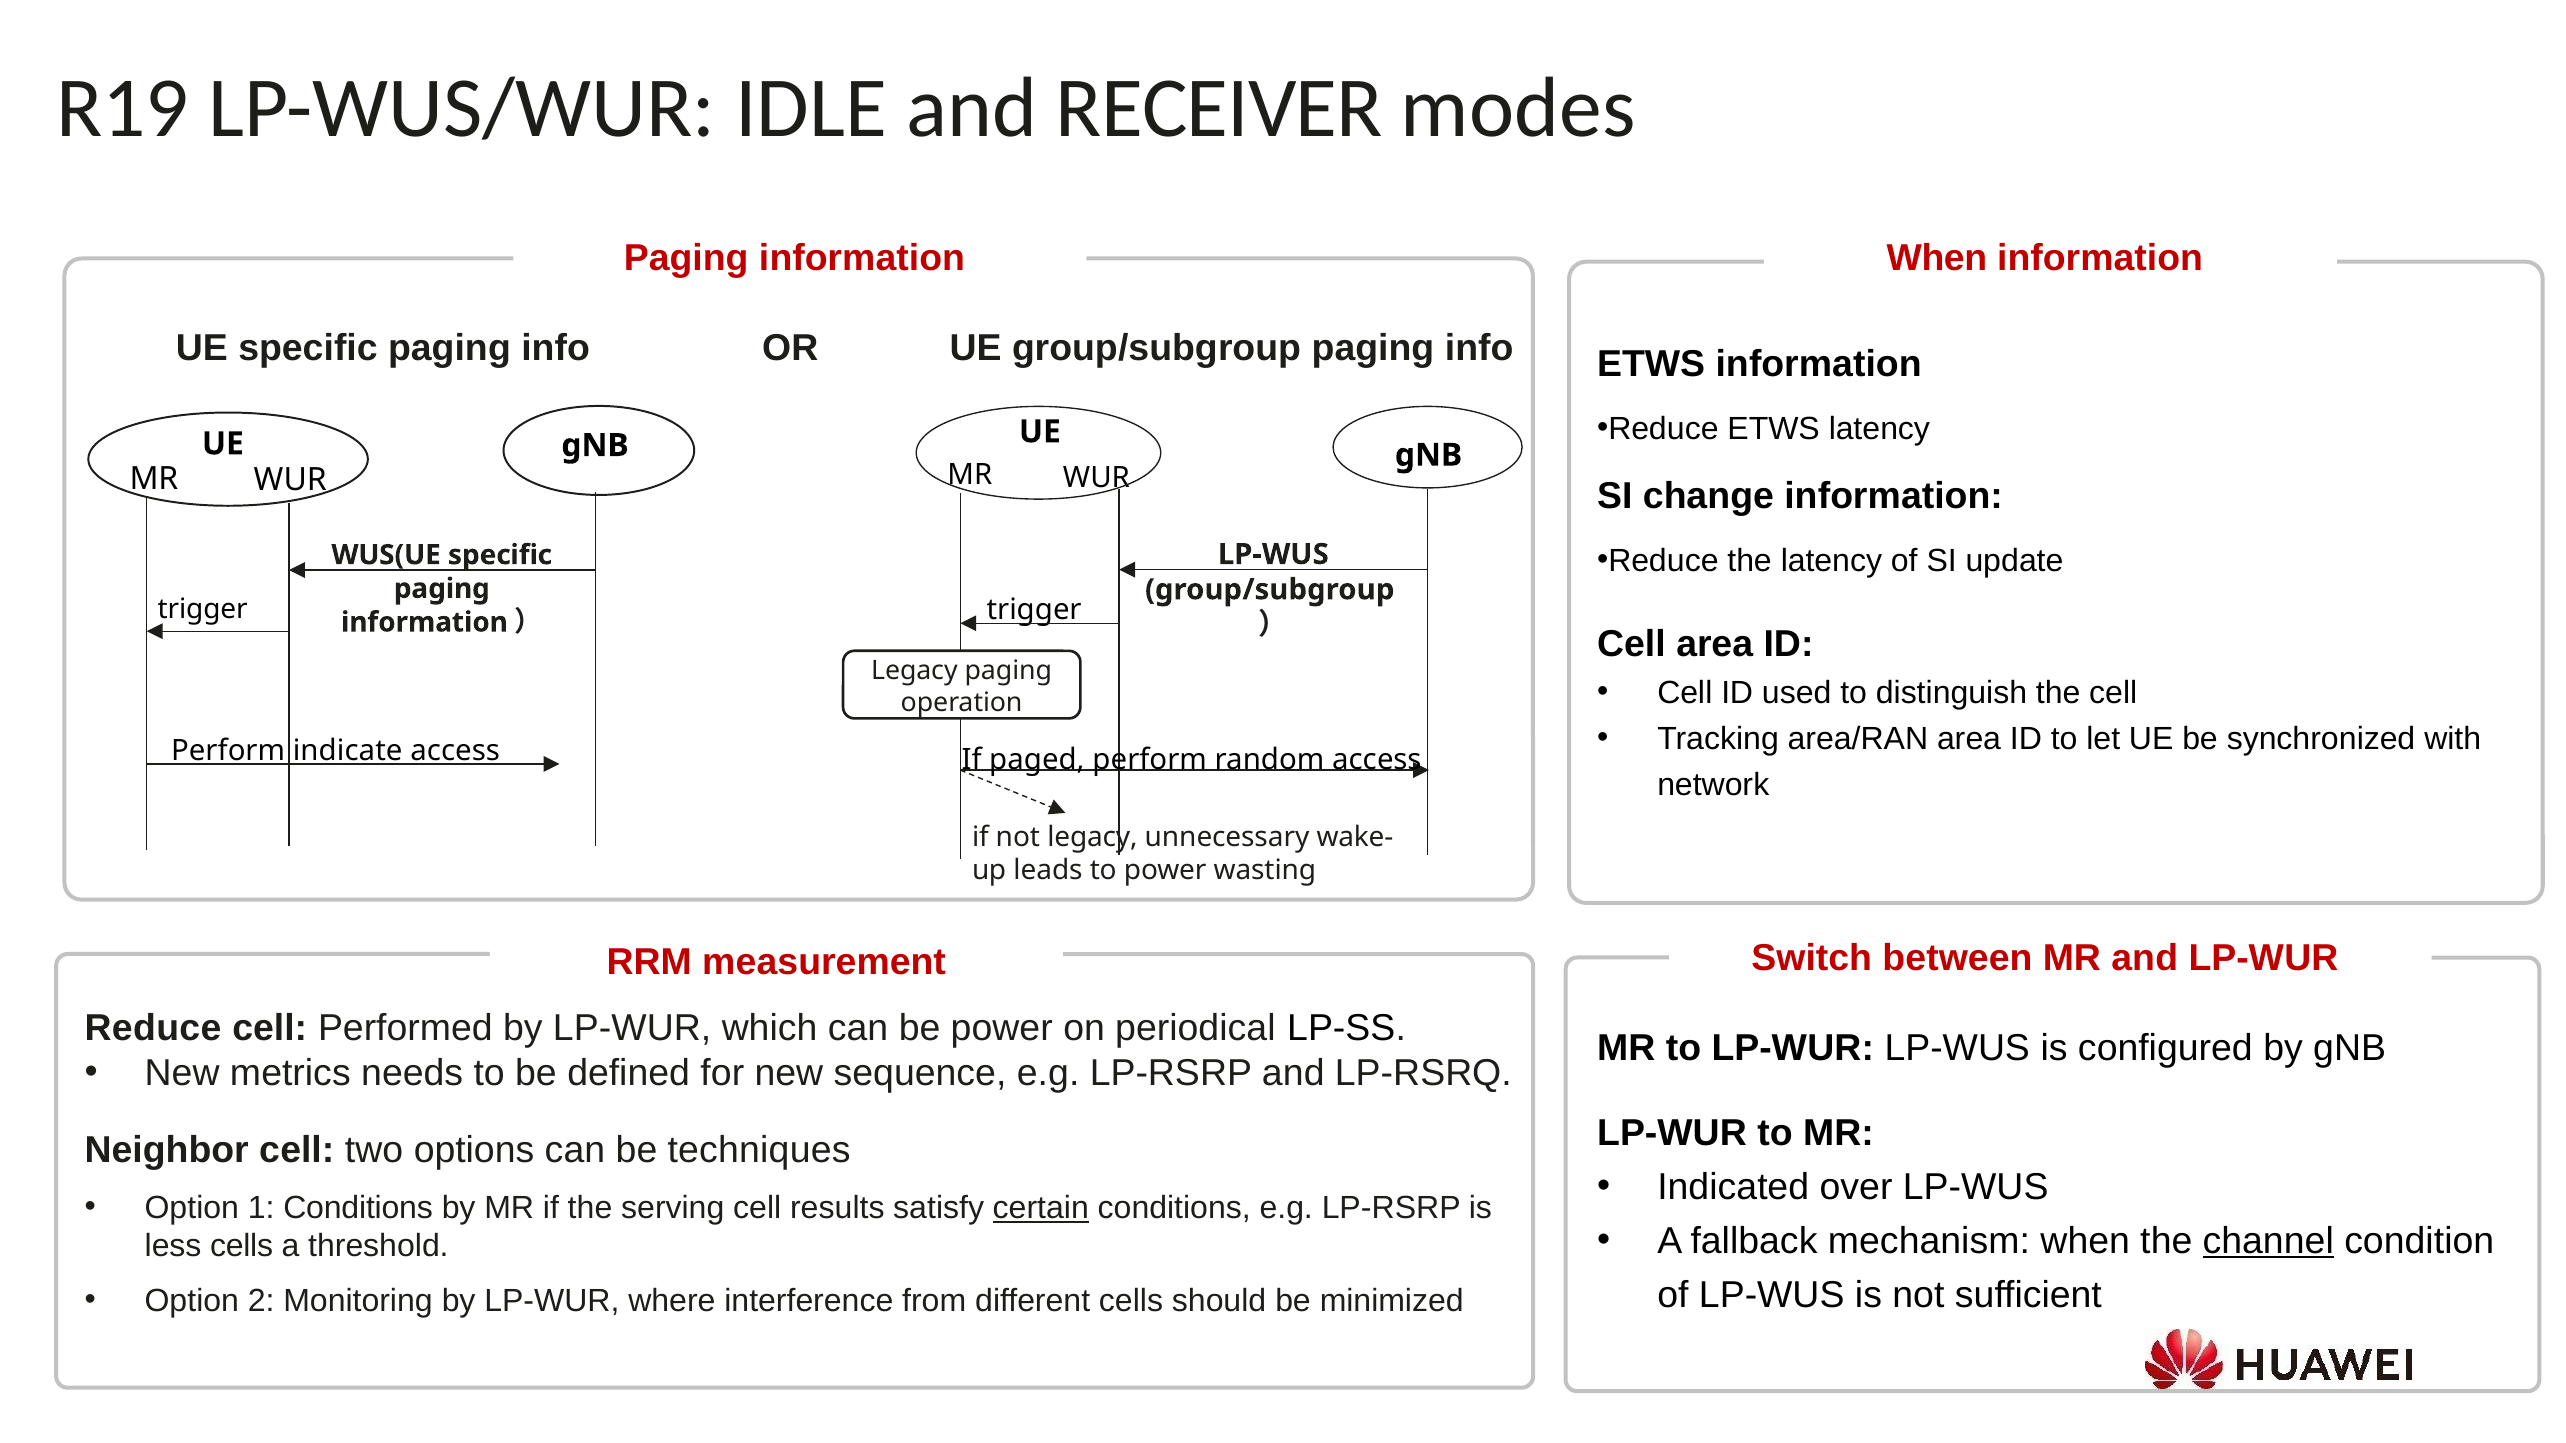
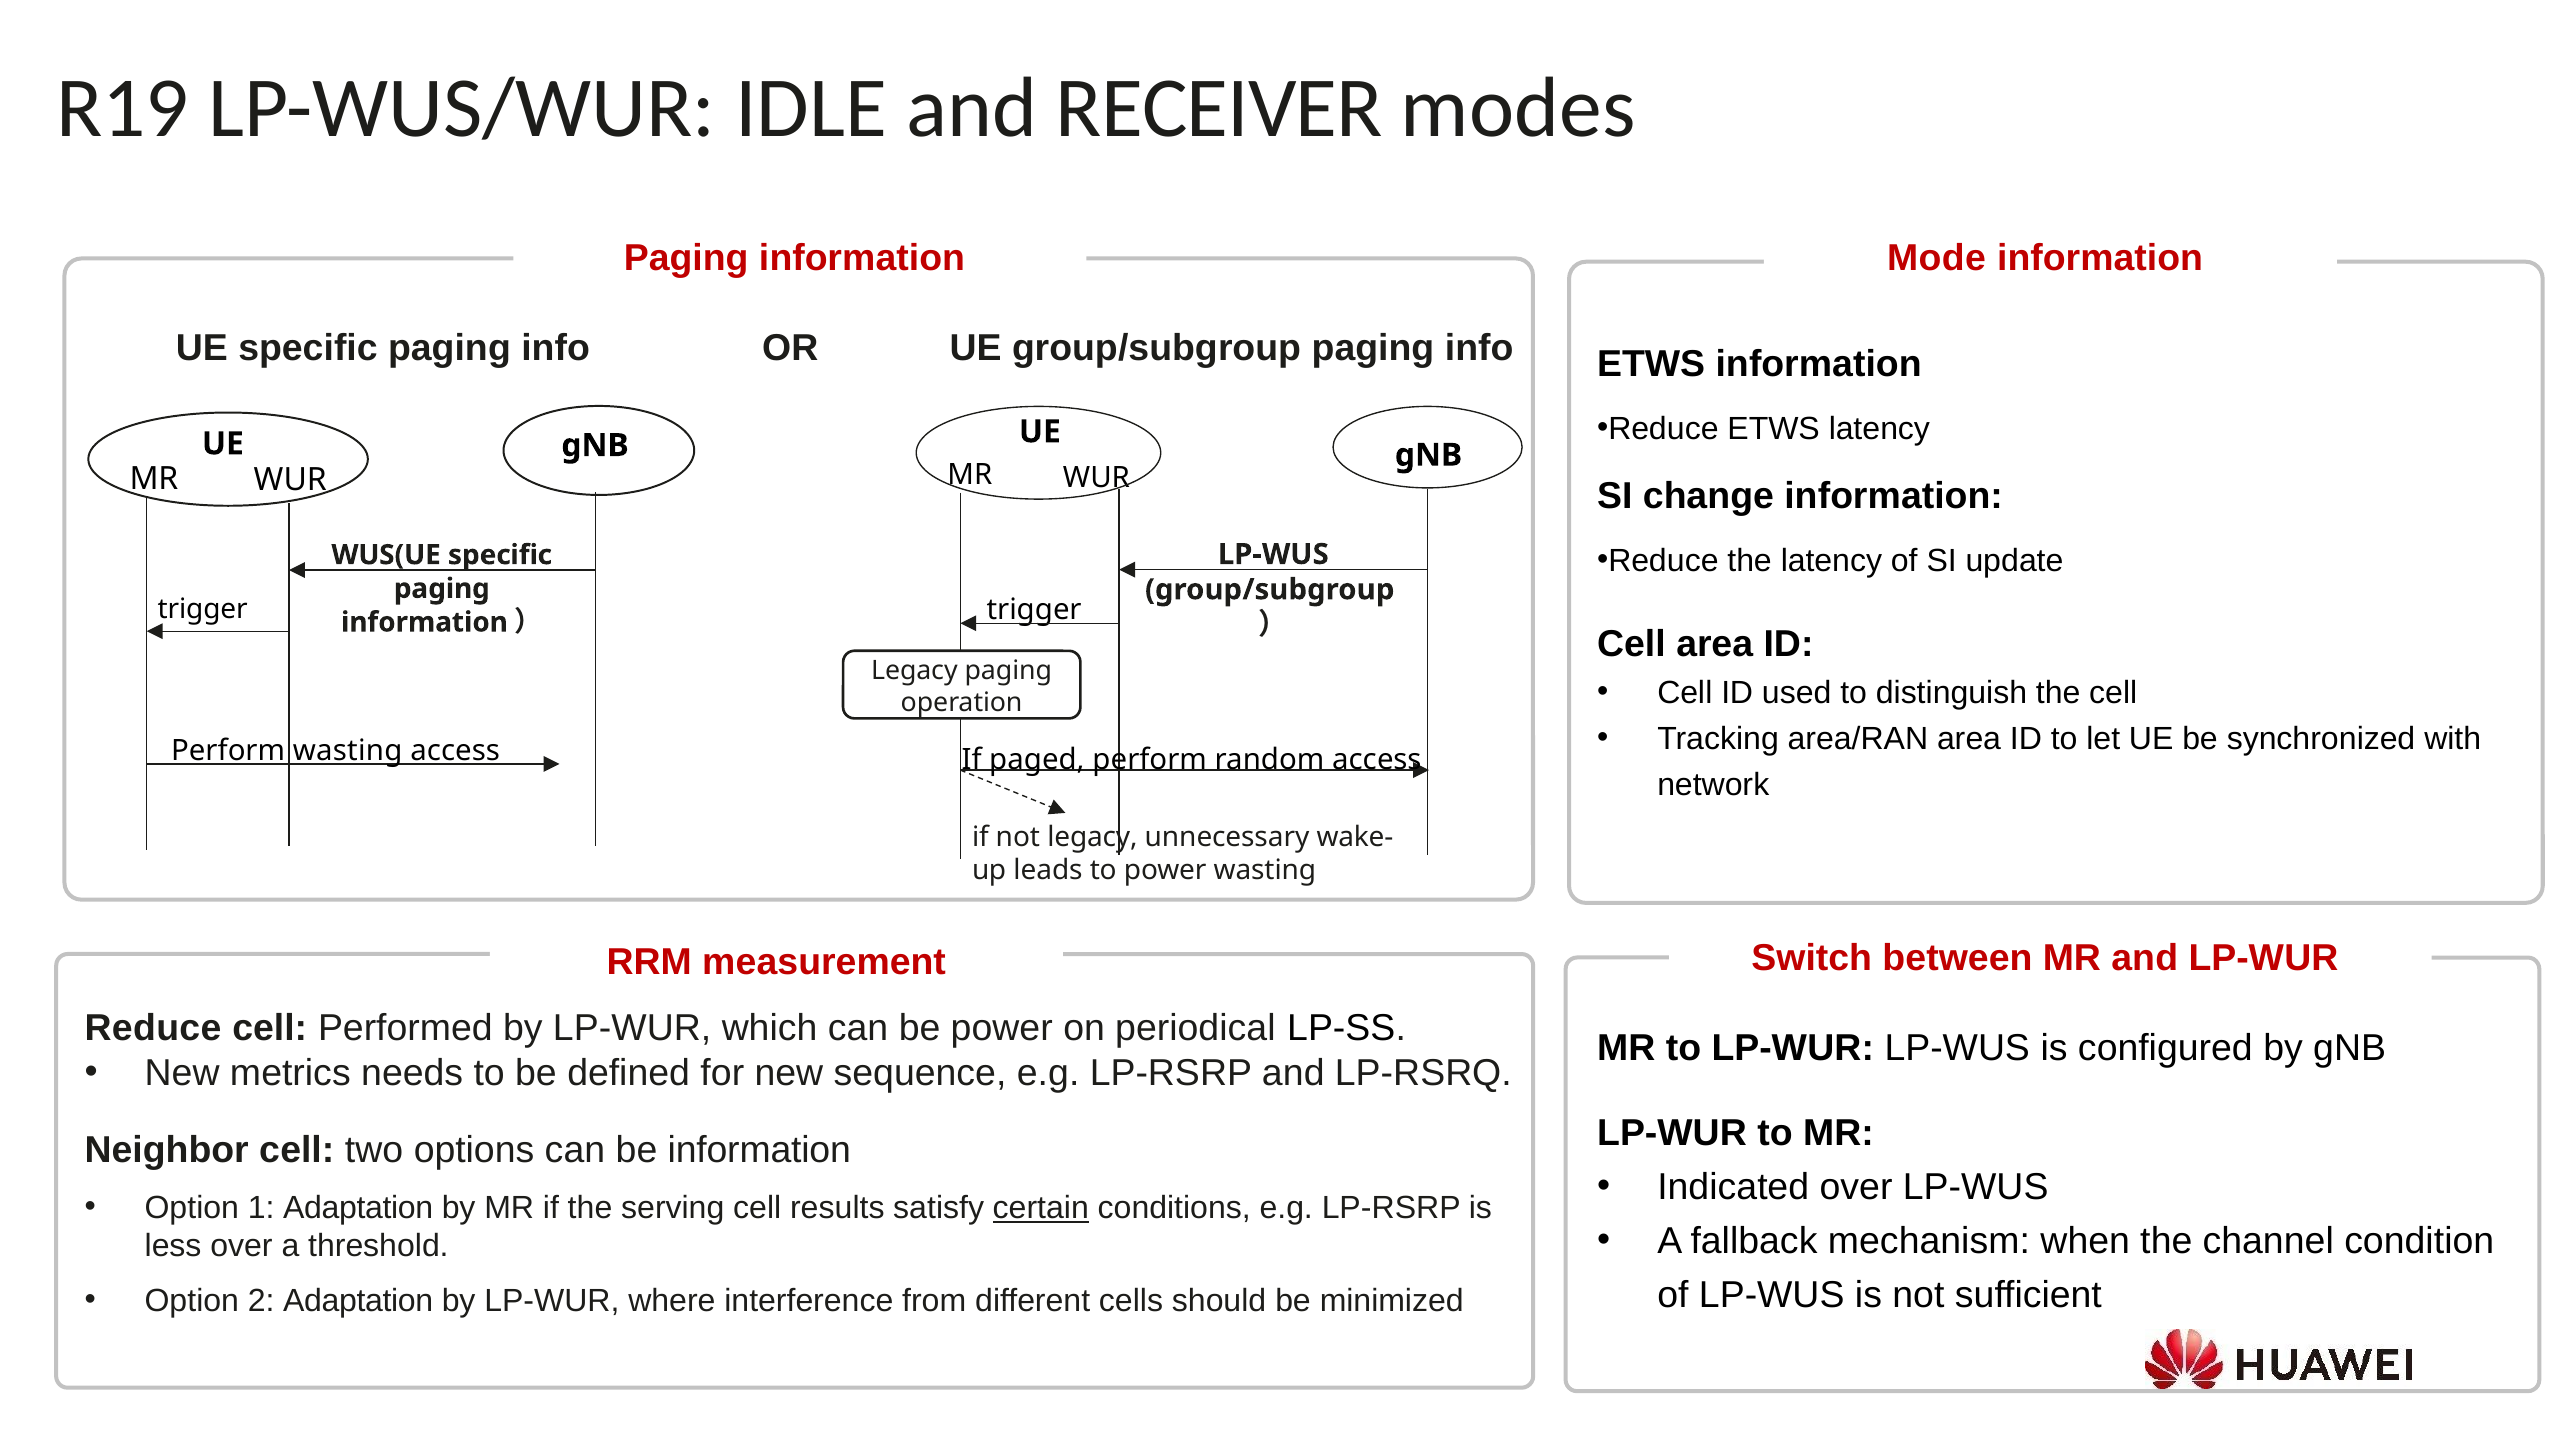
information When: When -> Mode
Perform indicate: indicate -> wasting
be techniques: techniques -> information
1 Conditions: Conditions -> Adaptation
channel underline: present -> none
less cells: cells -> over
2 Monitoring: Monitoring -> Adaptation
